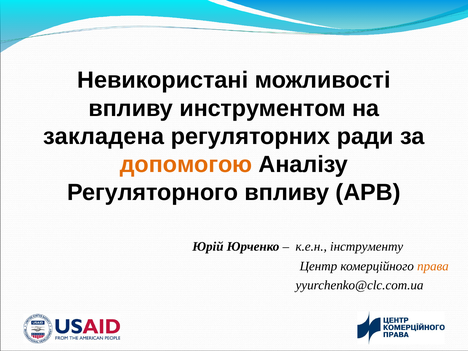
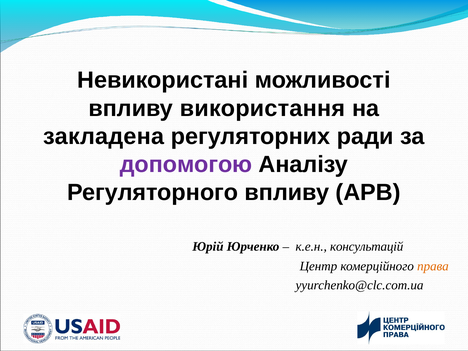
инструментом: инструментом -> використання
допомогою colour: orange -> purple
інструменту: інструменту -> консультацій
